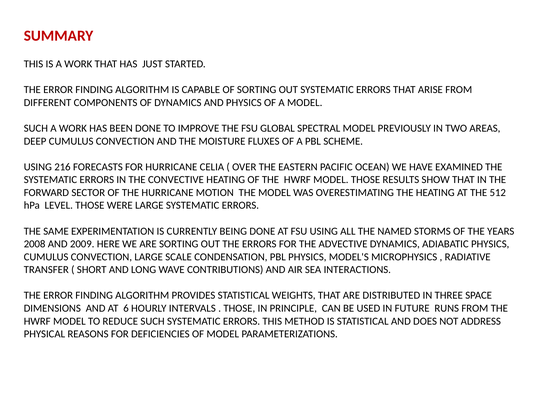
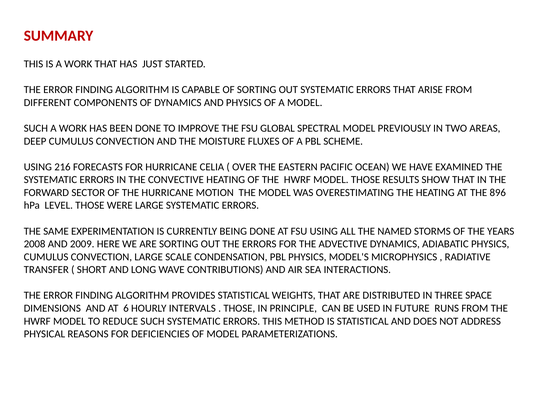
512: 512 -> 896
